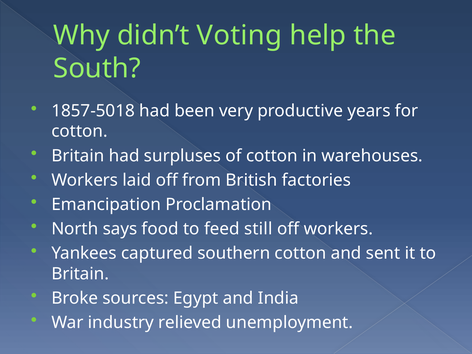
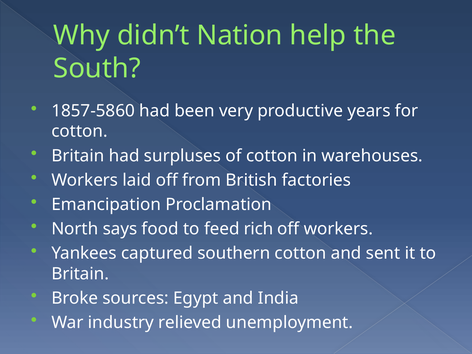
Voting: Voting -> Nation
1857-5018: 1857-5018 -> 1857-5860
still: still -> rich
